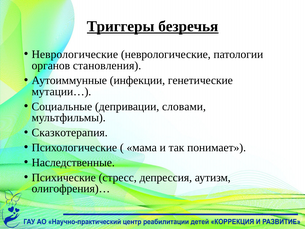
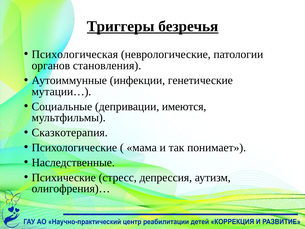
Неврологические at (75, 54): Неврологические -> Психологическая
словами: словами -> имеются
